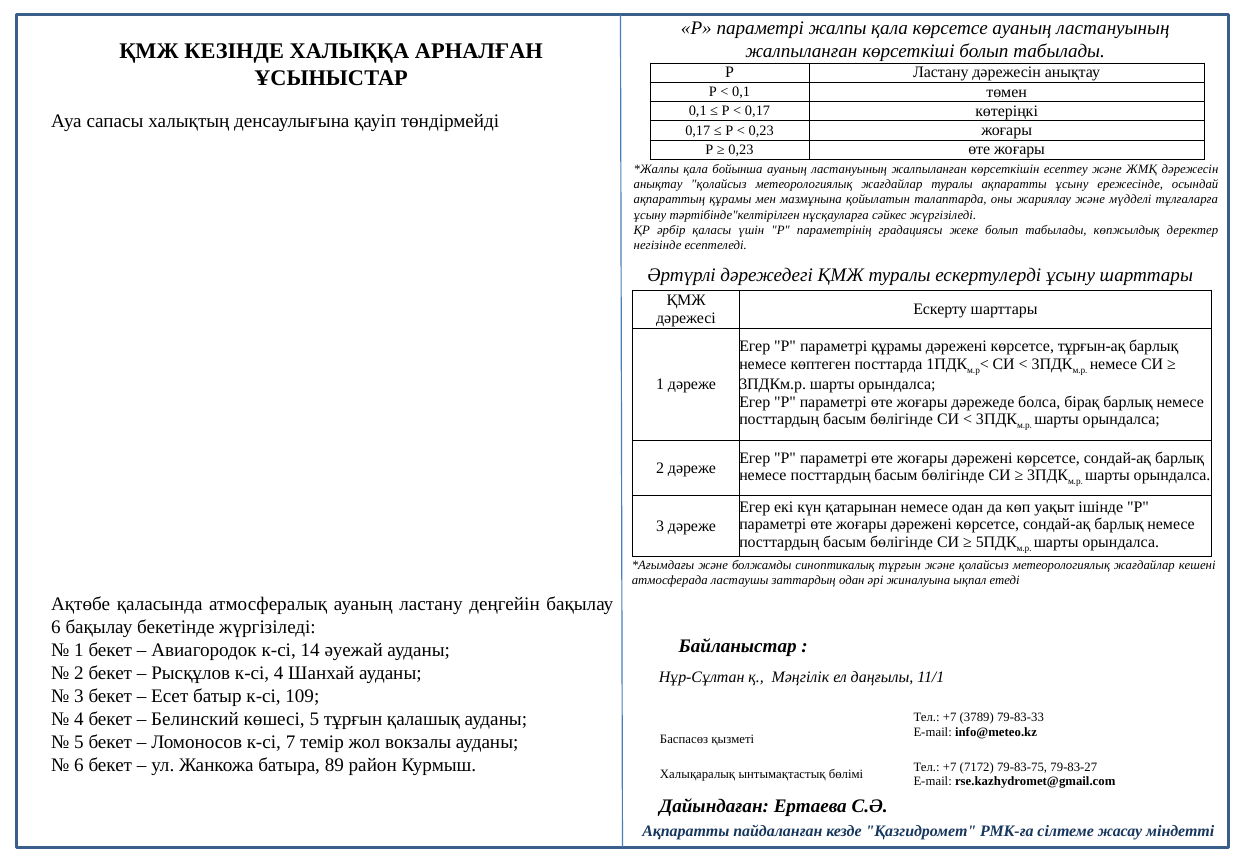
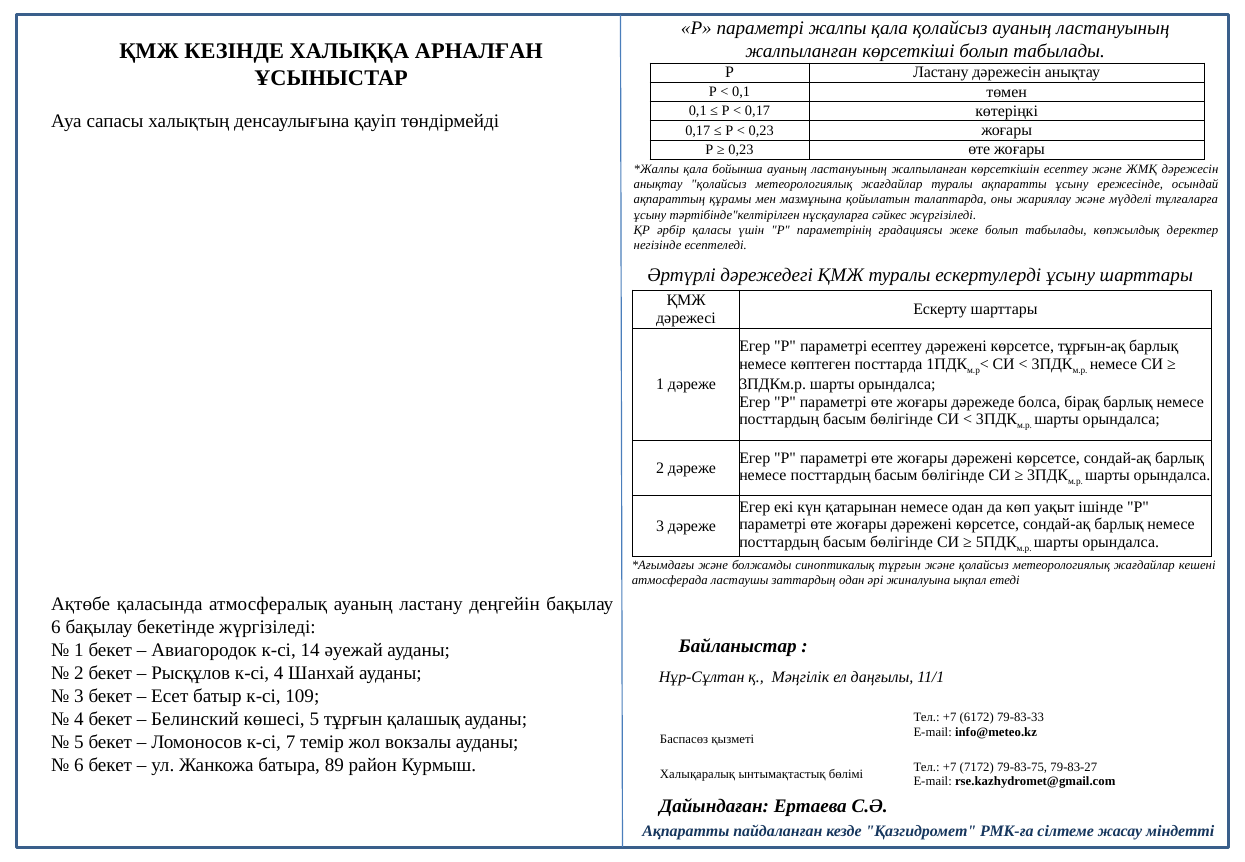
қала көрсетсе: көрсетсе -> қолайсыз
параметрі құрамы: құрамы -> есептеу
3789: 3789 -> 6172
